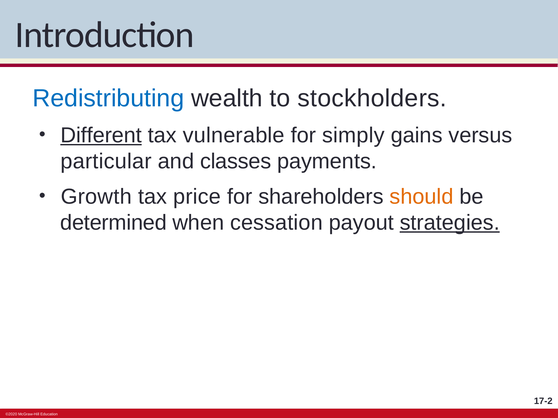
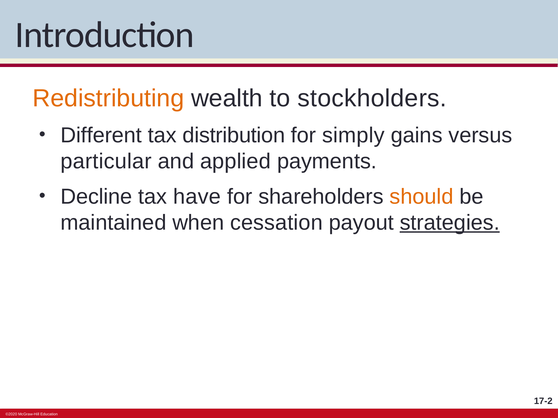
Redistributing colour: blue -> orange
Different underline: present -> none
vulnerable: vulnerable -> distribution
classes: classes -> applied
Growth: Growth -> Decline
price: price -> have
determined: determined -> maintained
